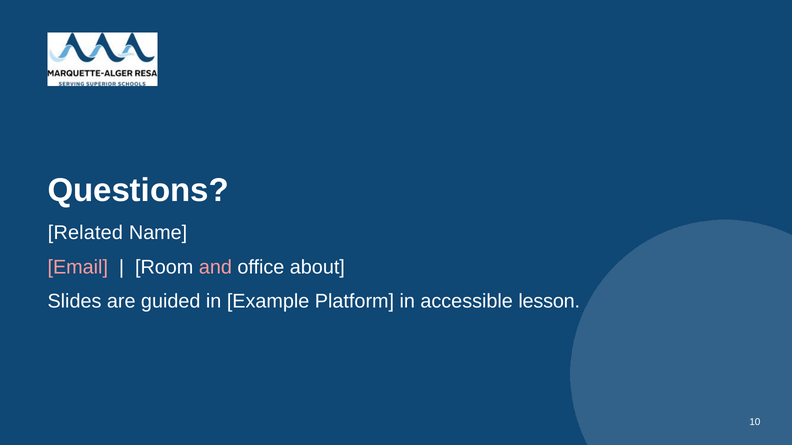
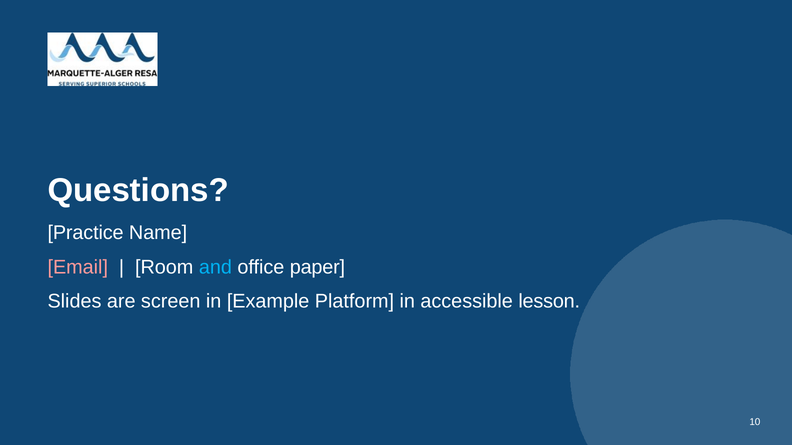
Related: Related -> Practice
and colour: pink -> light blue
about: about -> paper
guided: guided -> screen
